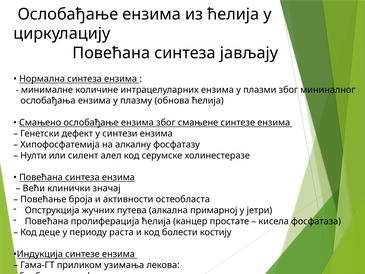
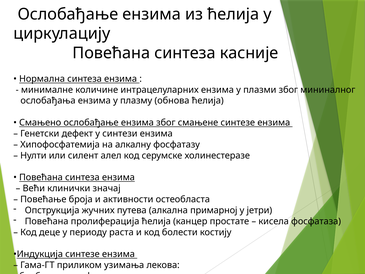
јављају: јављају -> касније
